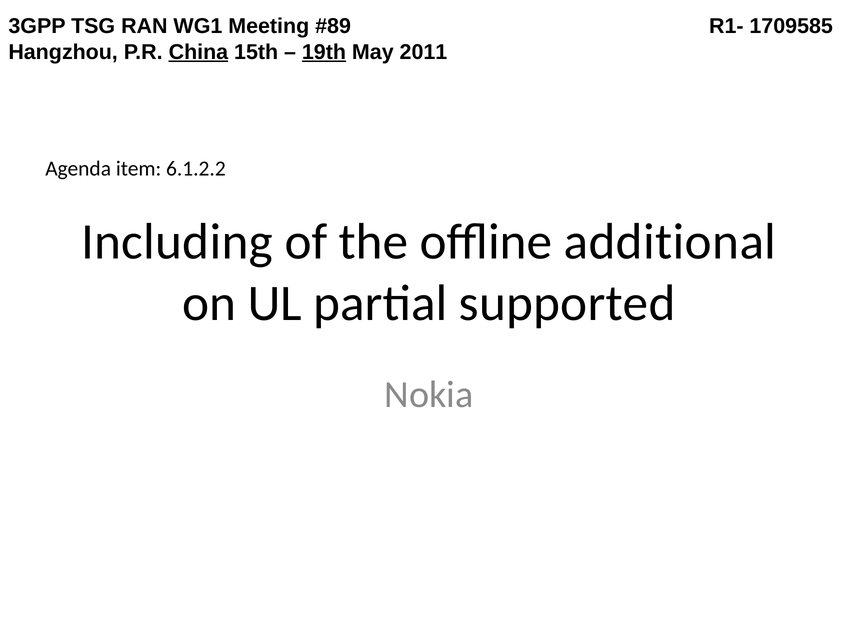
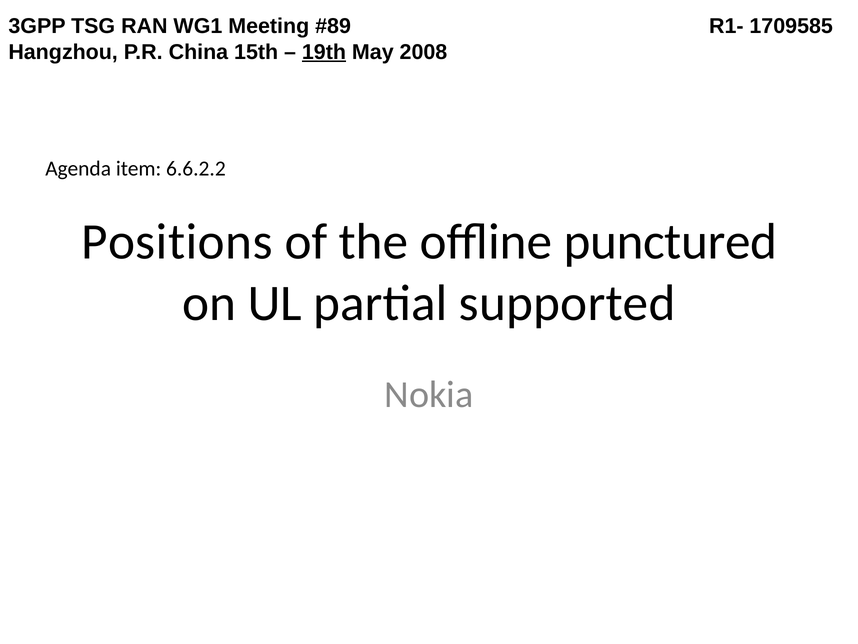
China underline: present -> none
2011: 2011 -> 2008
6.1.2.2: 6.1.2.2 -> 6.6.2.2
Including: Including -> Positions
additional: additional -> punctured
